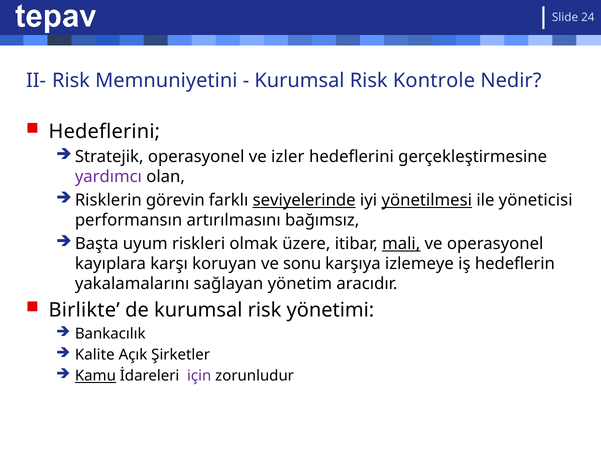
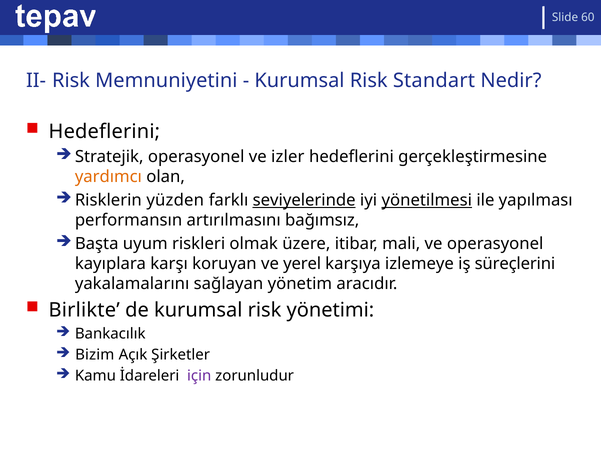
24: 24 -> 60
Kontrole: Kontrole -> Standart
yardımcı colour: purple -> orange
görevin: görevin -> yüzden
yöneticisi: yöneticisi -> yapılması
mali underline: present -> none
sonu: sonu -> yerel
hedeflerin: hedeflerin -> süreçlerini
Kalite: Kalite -> Bizim
Kamu underline: present -> none
